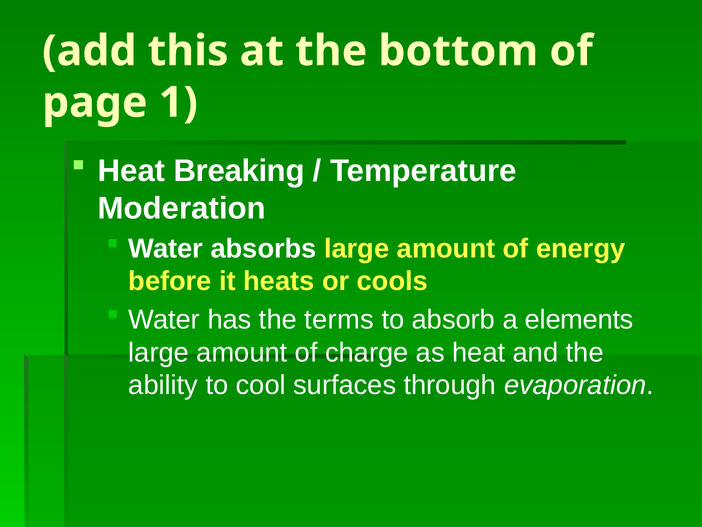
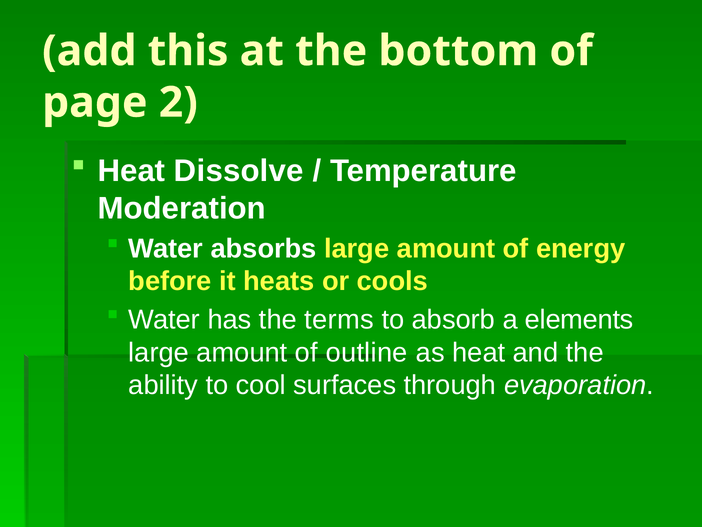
1: 1 -> 2
Breaking: Breaking -> Dissolve
charge: charge -> outline
